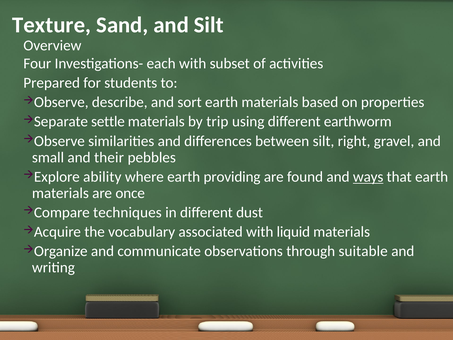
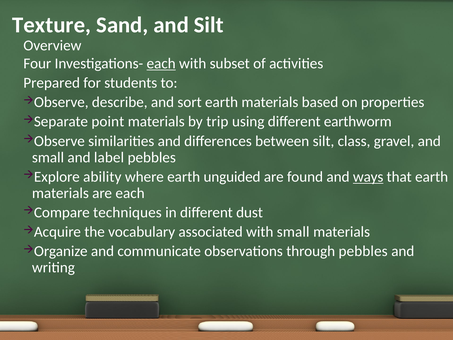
each at (161, 63) underline: none -> present
settle: settle -> point
right: right -> class
their: their -> label
providing: providing -> unguided
are once: once -> each
with liquid: liquid -> small
through suitable: suitable -> pebbles
